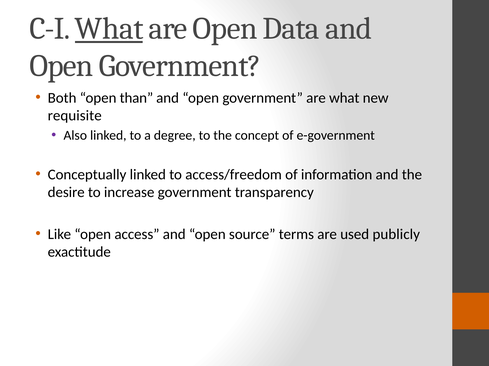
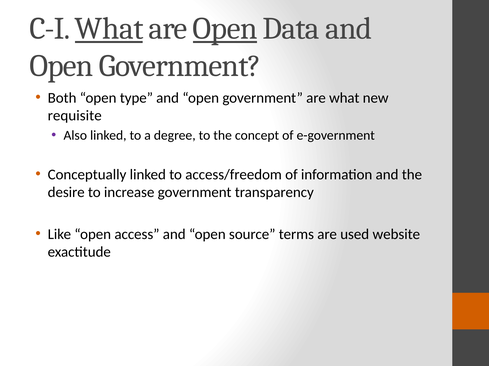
Open at (225, 29) underline: none -> present
than: than -> type
publicly: publicly -> website
